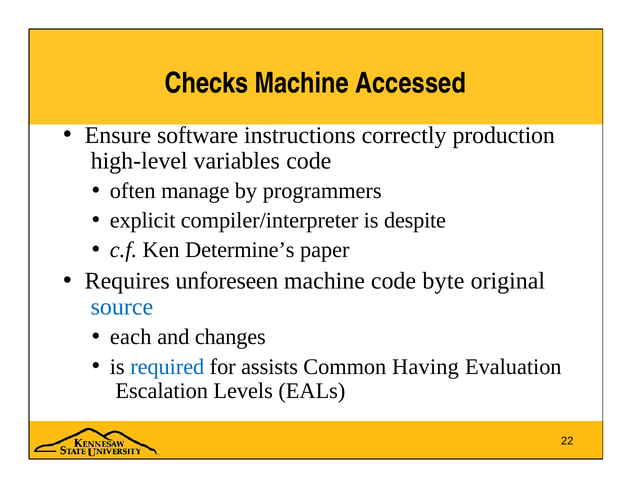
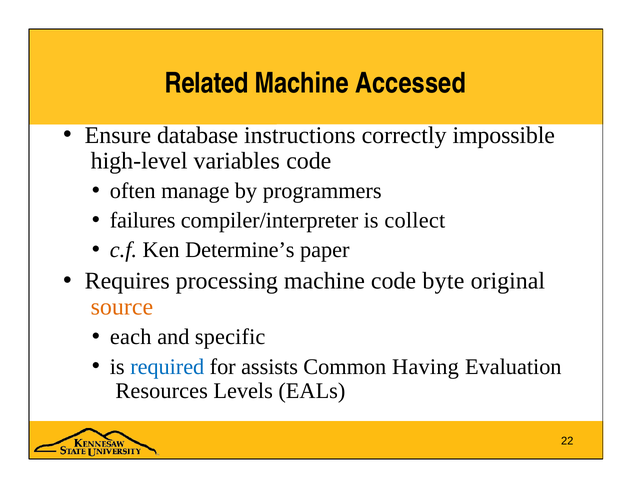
Checks: Checks -> Related
software: software -> database
production: production -> impossible
explicit: explicit -> failures
despite: despite -> collect
unforeseen: unforeseen -> processing
source colour: blue -> orange
changes: changes -> specific
Escalation: Escalation -> Resources
